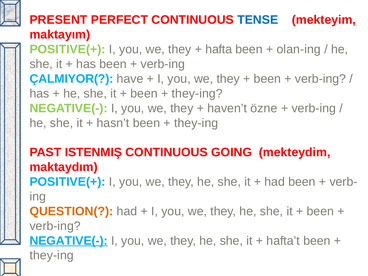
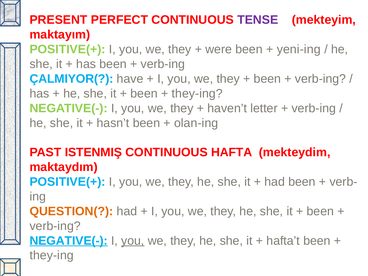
TENSE colour: blue -> purple
hafta: hafta -> were
olan-ing: olan-ing -> yeni-ing
özne: özne -> letter
they-ing at (196, 123): they-ing -> olan-ing
GOING: GOING -> HAFTA
you at (133, 241) underline: none -> present
